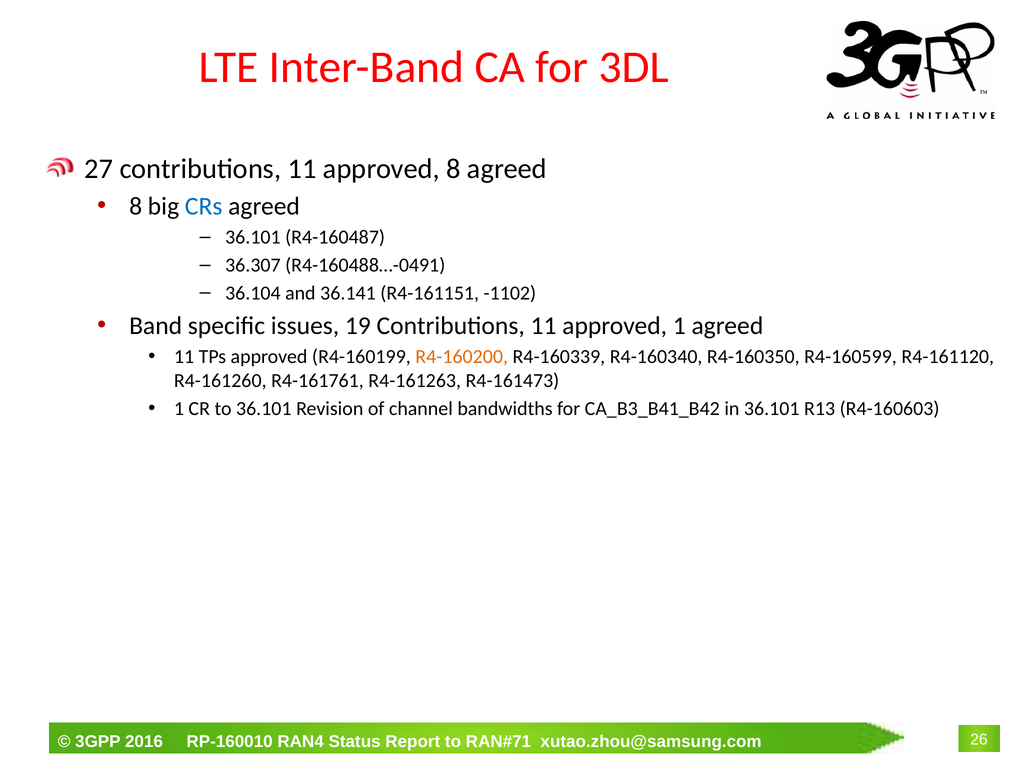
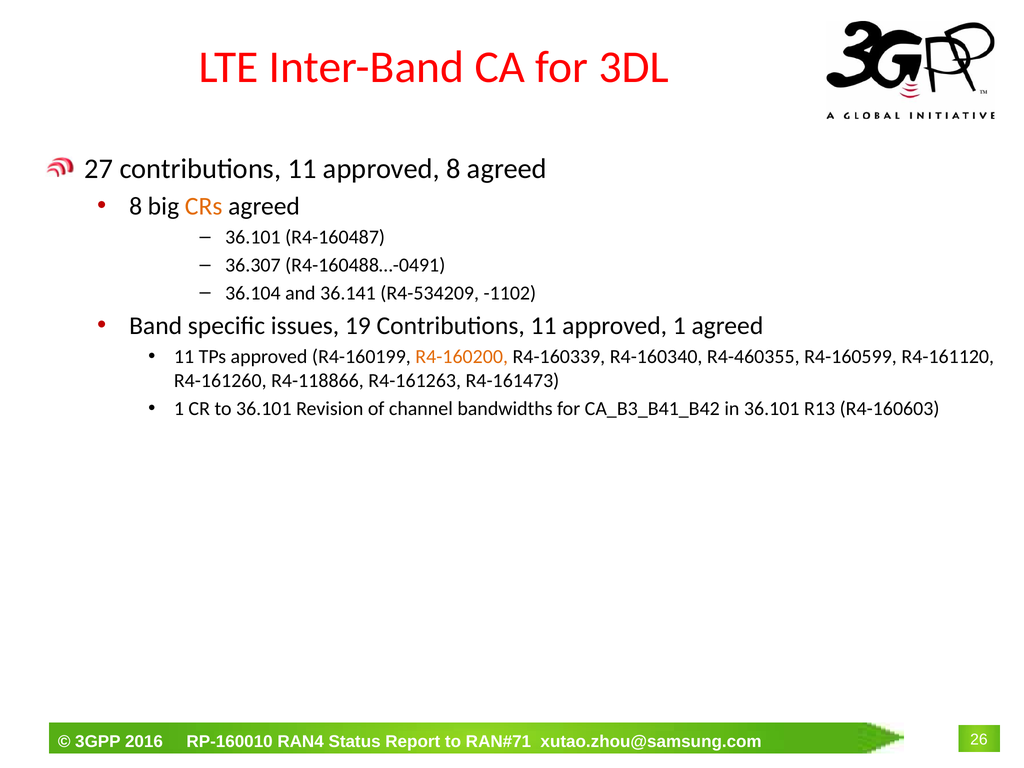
CRs colour: blue -> orange
R4-161151: R4-161151 -> R4-534209
R4-160350: R4-160350 -> R4-460355
R4-161761: R4-161761 -> R4-118866
